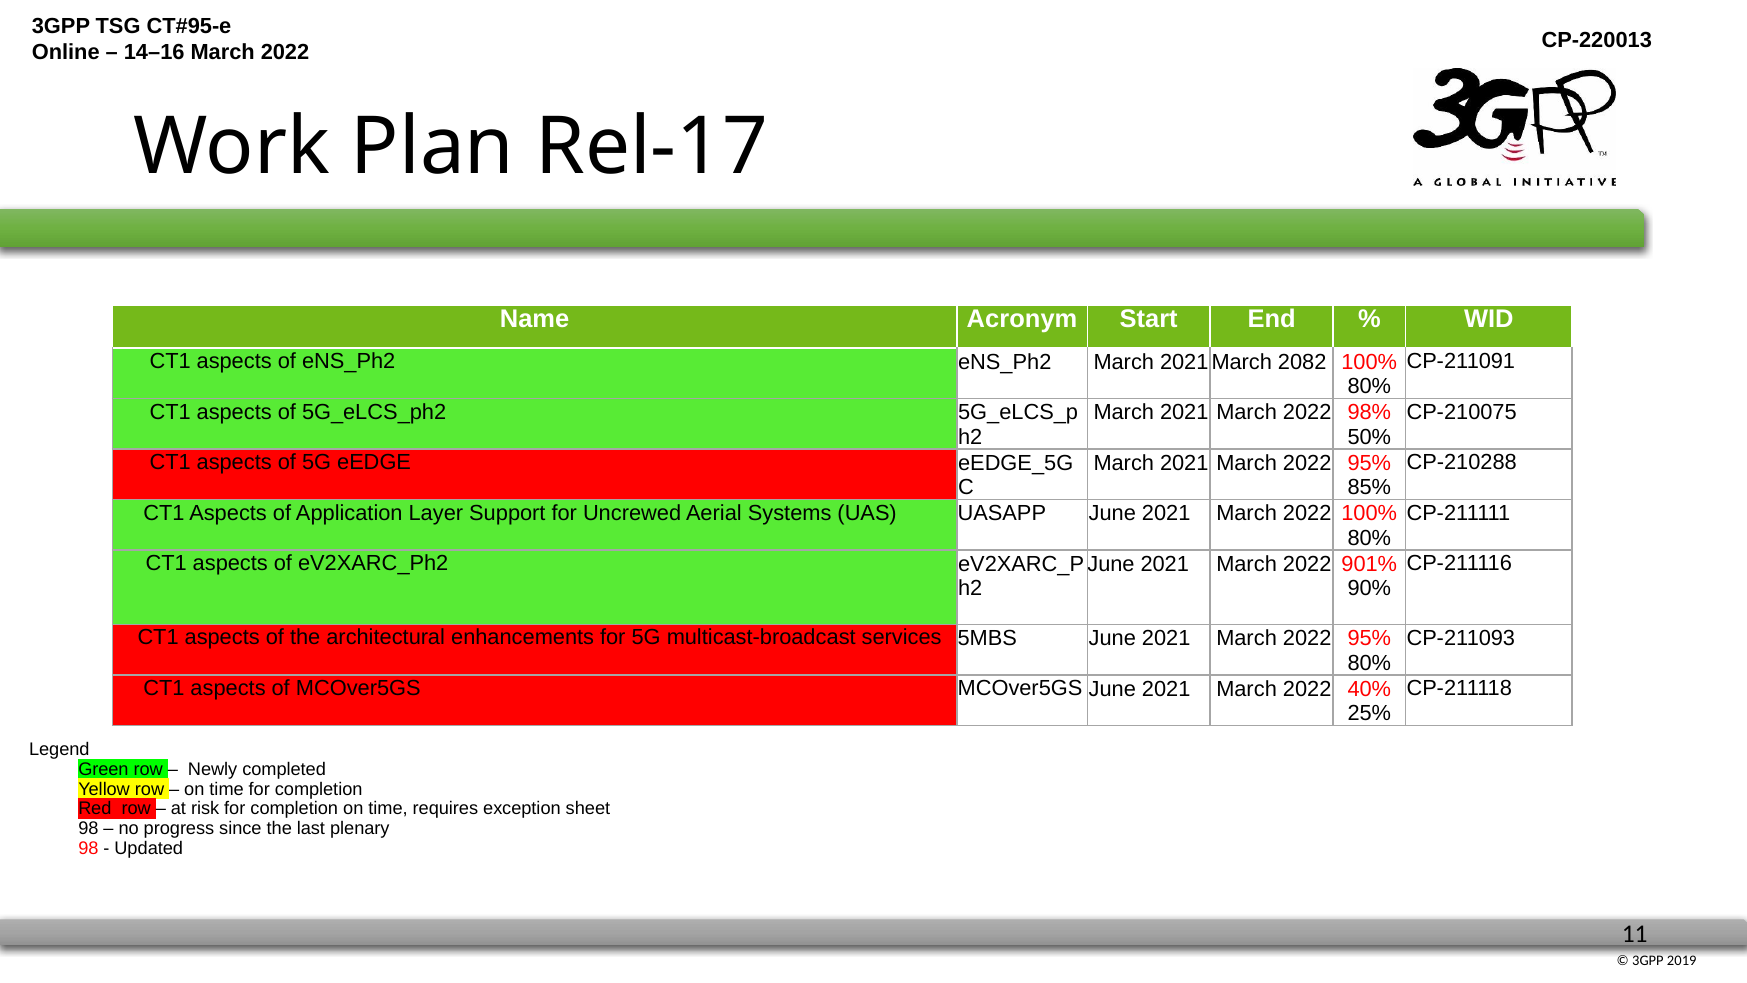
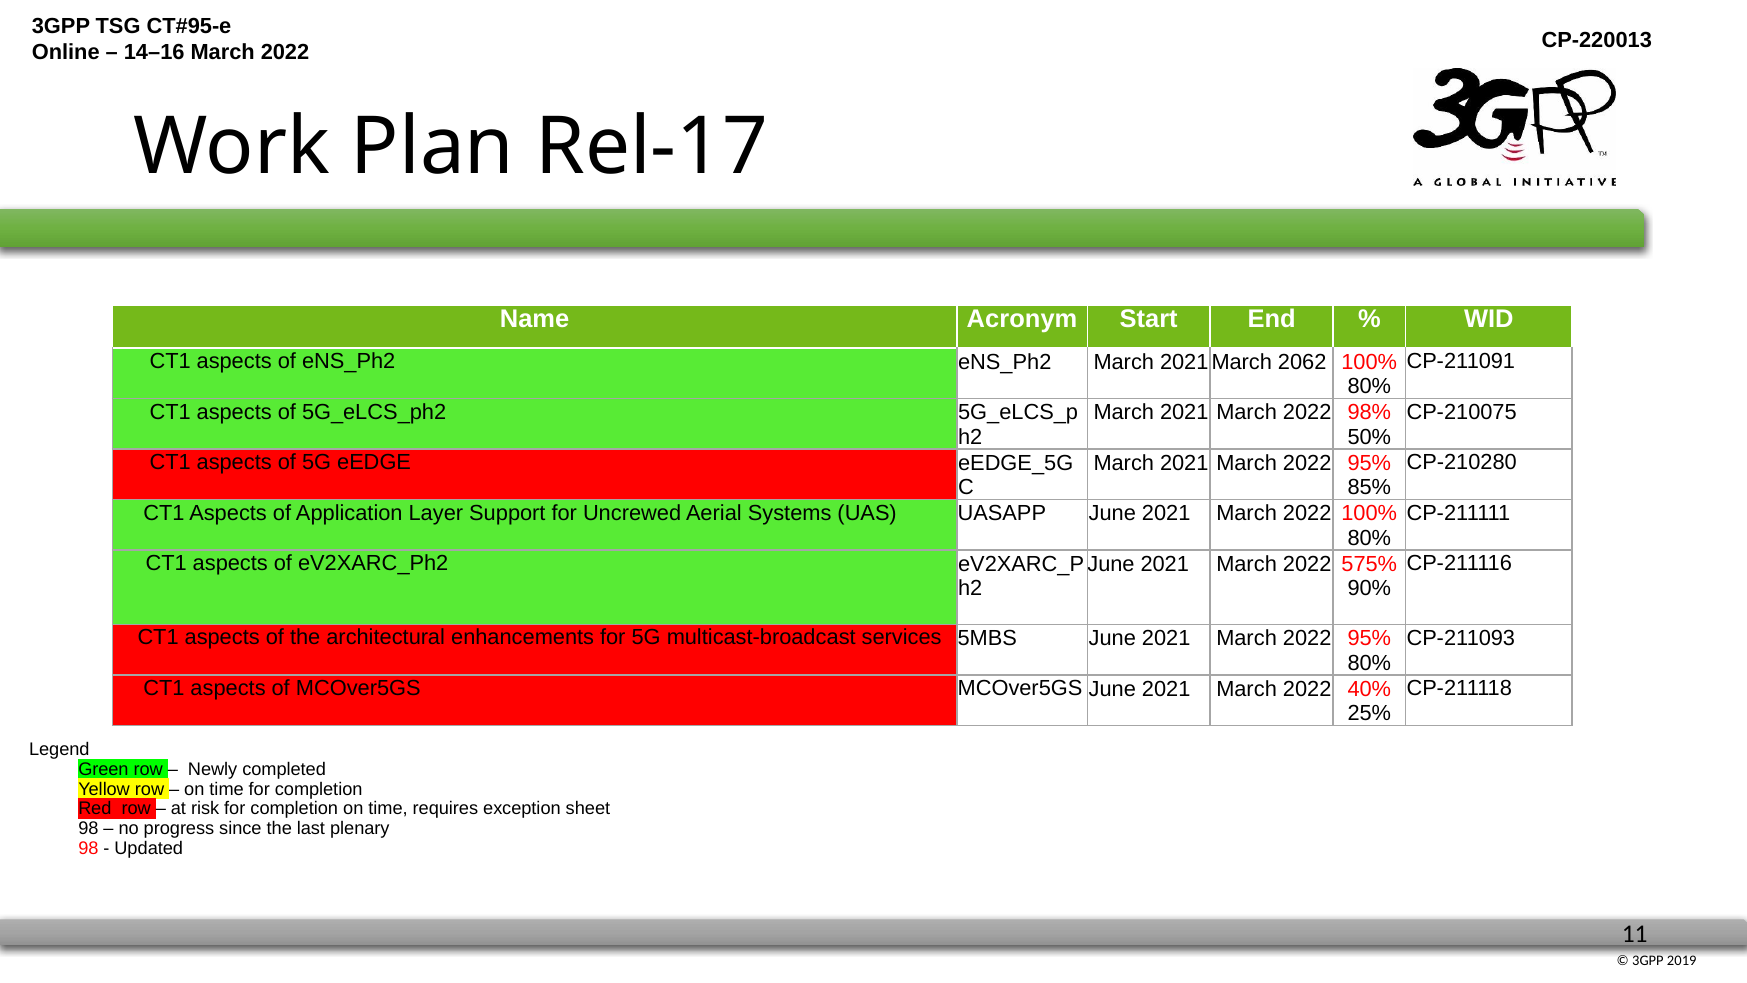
2082: 2082 -> 2062
CP-210288: CP-210288 -> CP-210280
901%: 901% -> 575%
